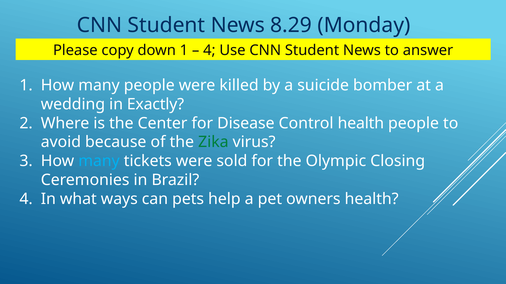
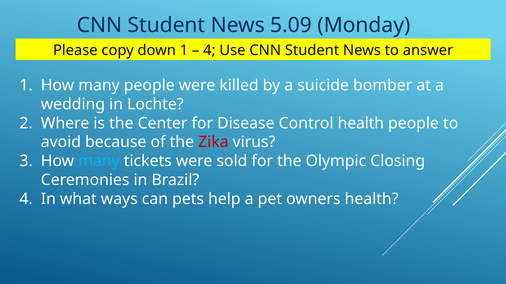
8.29: 8.29 -> 5.09
Exactly: Exactly -> Lochte
Zika colour: green -> red
